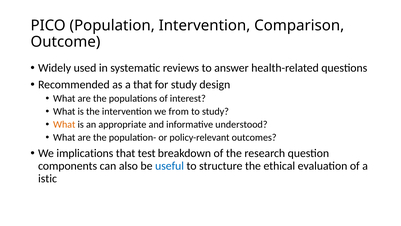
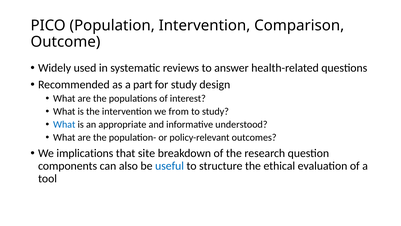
a that: that -> part
What at (64, 124) colour: orange -> blue
test: test -> site
istic: istic -> tool
